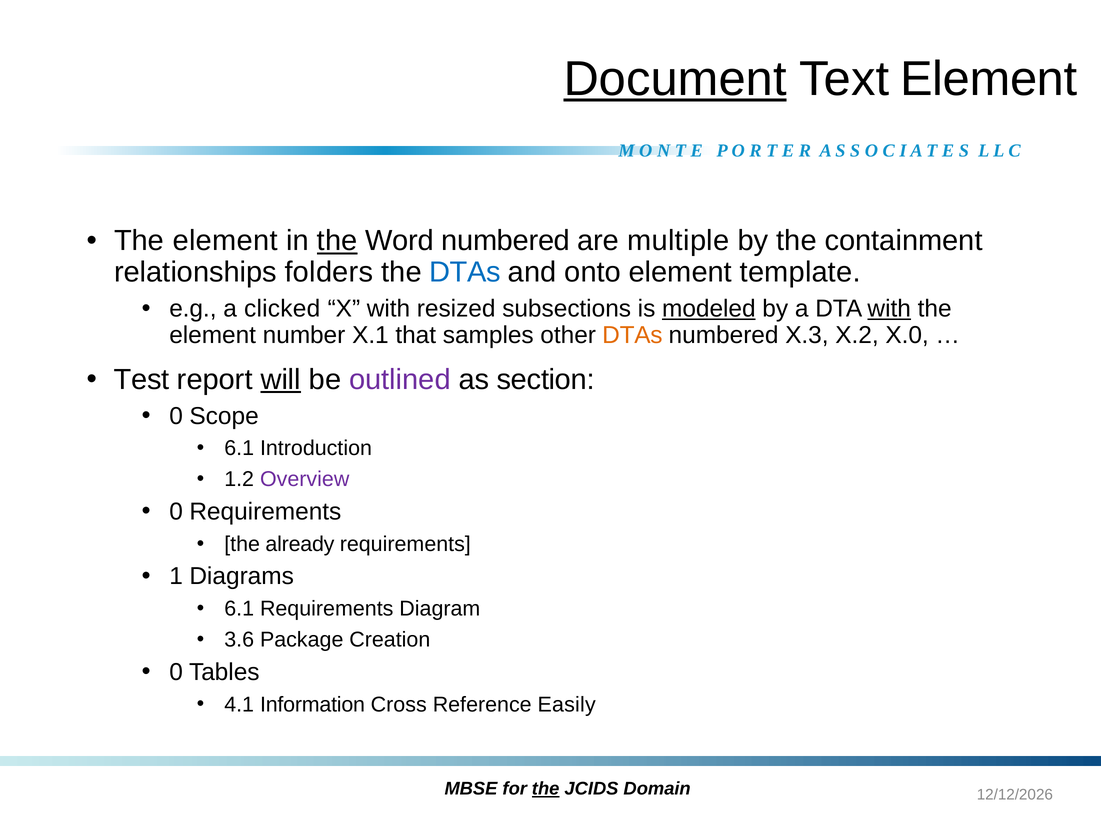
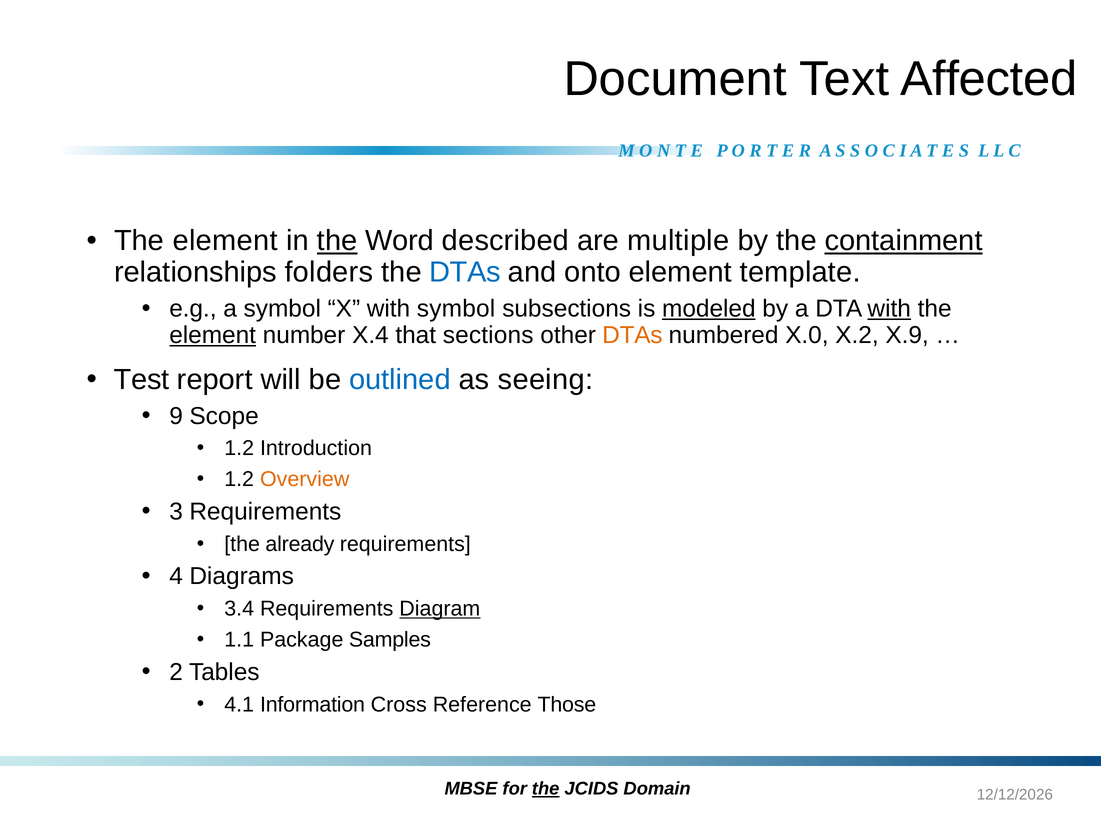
Document underline: present -> none
Text Element: Element -> Affected
Word numbered: numbered -> described
containment underline: none -> present
a clicked: clicked -> symbol
with resized: resized -> symbol
element at (213, 335) underline: none -> present
X.1: X.1 -> X.4
samples: samples -> sections
X.3: X.3 -> X.0
X.0: X.0 -> X.9
will underline: present -> none
outlined colour: purple -> blue
section: section -> seeing
0 at (176, 416): 0 -> 9
6.1 at (239, 448): 6.1 -> 1.2
Overview colour: purple -> orange
0 at (176, 511): 0 -> 3
1: 1 -> 4
6.1 at (239, 609): 6.1 -> 3.4
Diagram underline: none -> present
3.6: 3.6 -> 1.1
Creation: Creation -> Samples
0 at (176, 672): 0 -> 2
Easily: Easily -> Those
